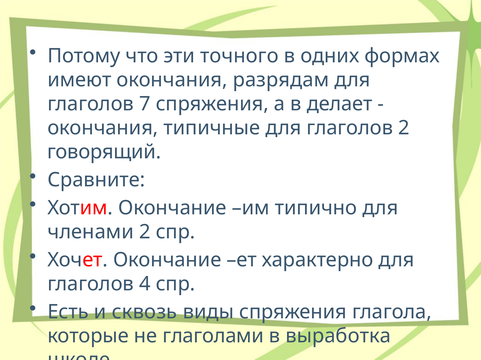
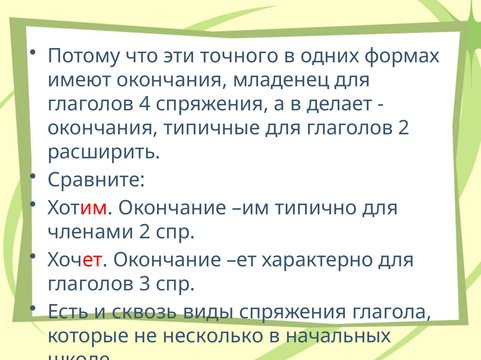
разрядам: разрядам -> младенец
7: 7 -> 4
говорящий: говорящий -> расширить
4: 4 -> 3
глаголами: глаголами -> несколько
выработка: выработка -> начальных
